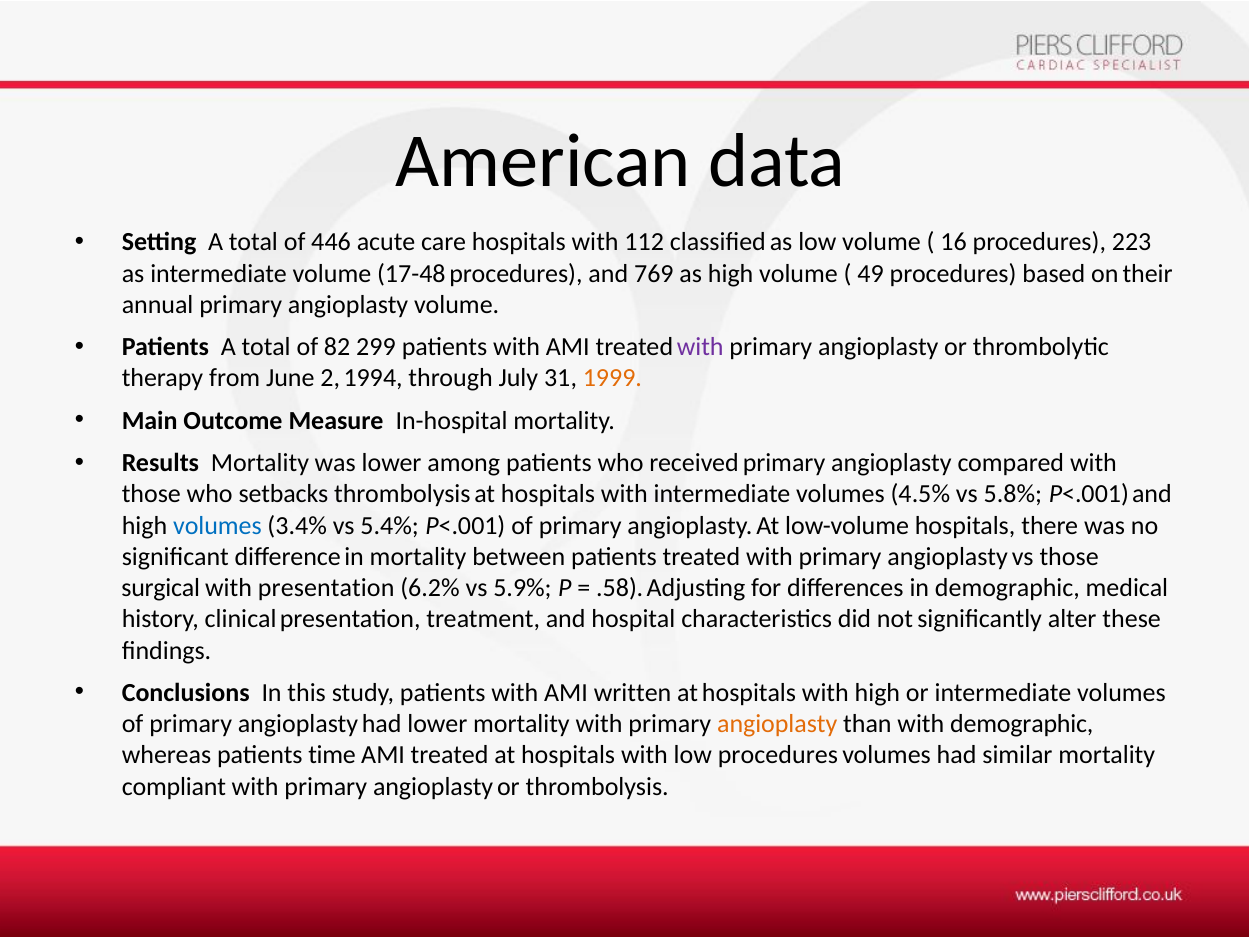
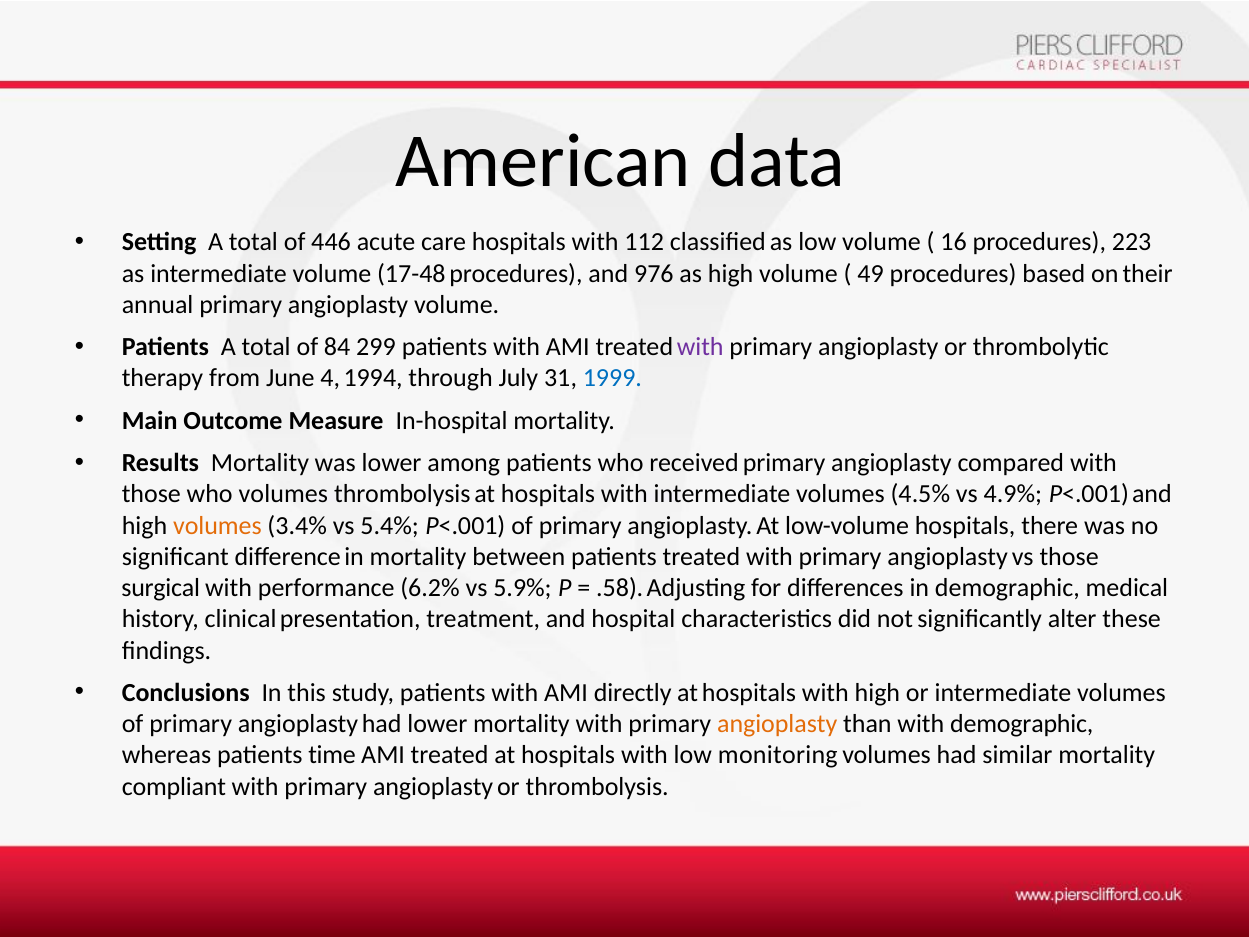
769: 769 -> 976
82: 82 -> 84
2: 2 -> 4
1999 colour: orange -> blue
who setbacks: setbacks -> volumes
5.8%: 5.8% -> 4.9%
volumes at (217, 525) colour: blue -> orange
with presentation: presentation -> performance
written: written -> directly
low procedures: procedures -> monitoring
